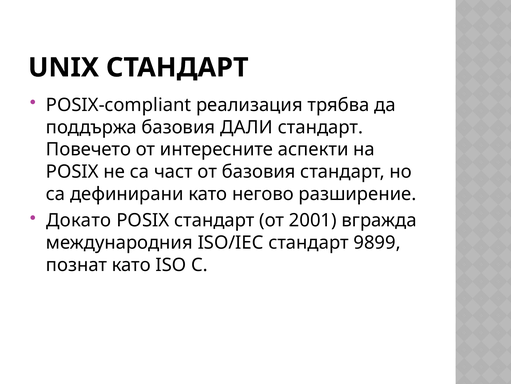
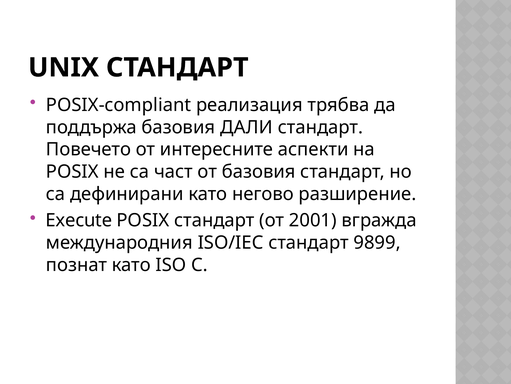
Докато: Докато -> Execute
